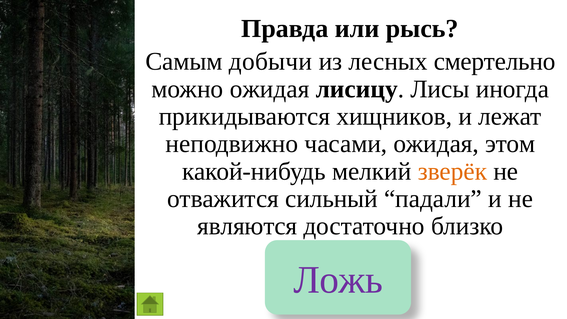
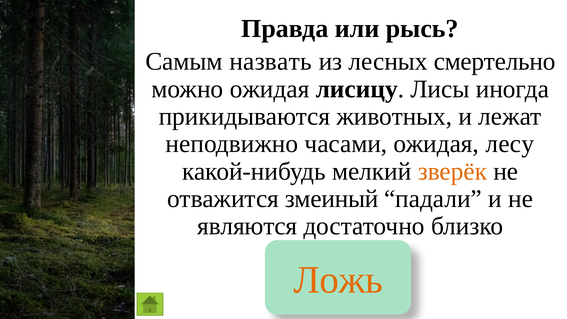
добычи: добычи -> назвать
хищников: хищников -> животных
этом: этом -> лесу
сильный: сильный -> змеиный
Ложь colour: purple -> orange
